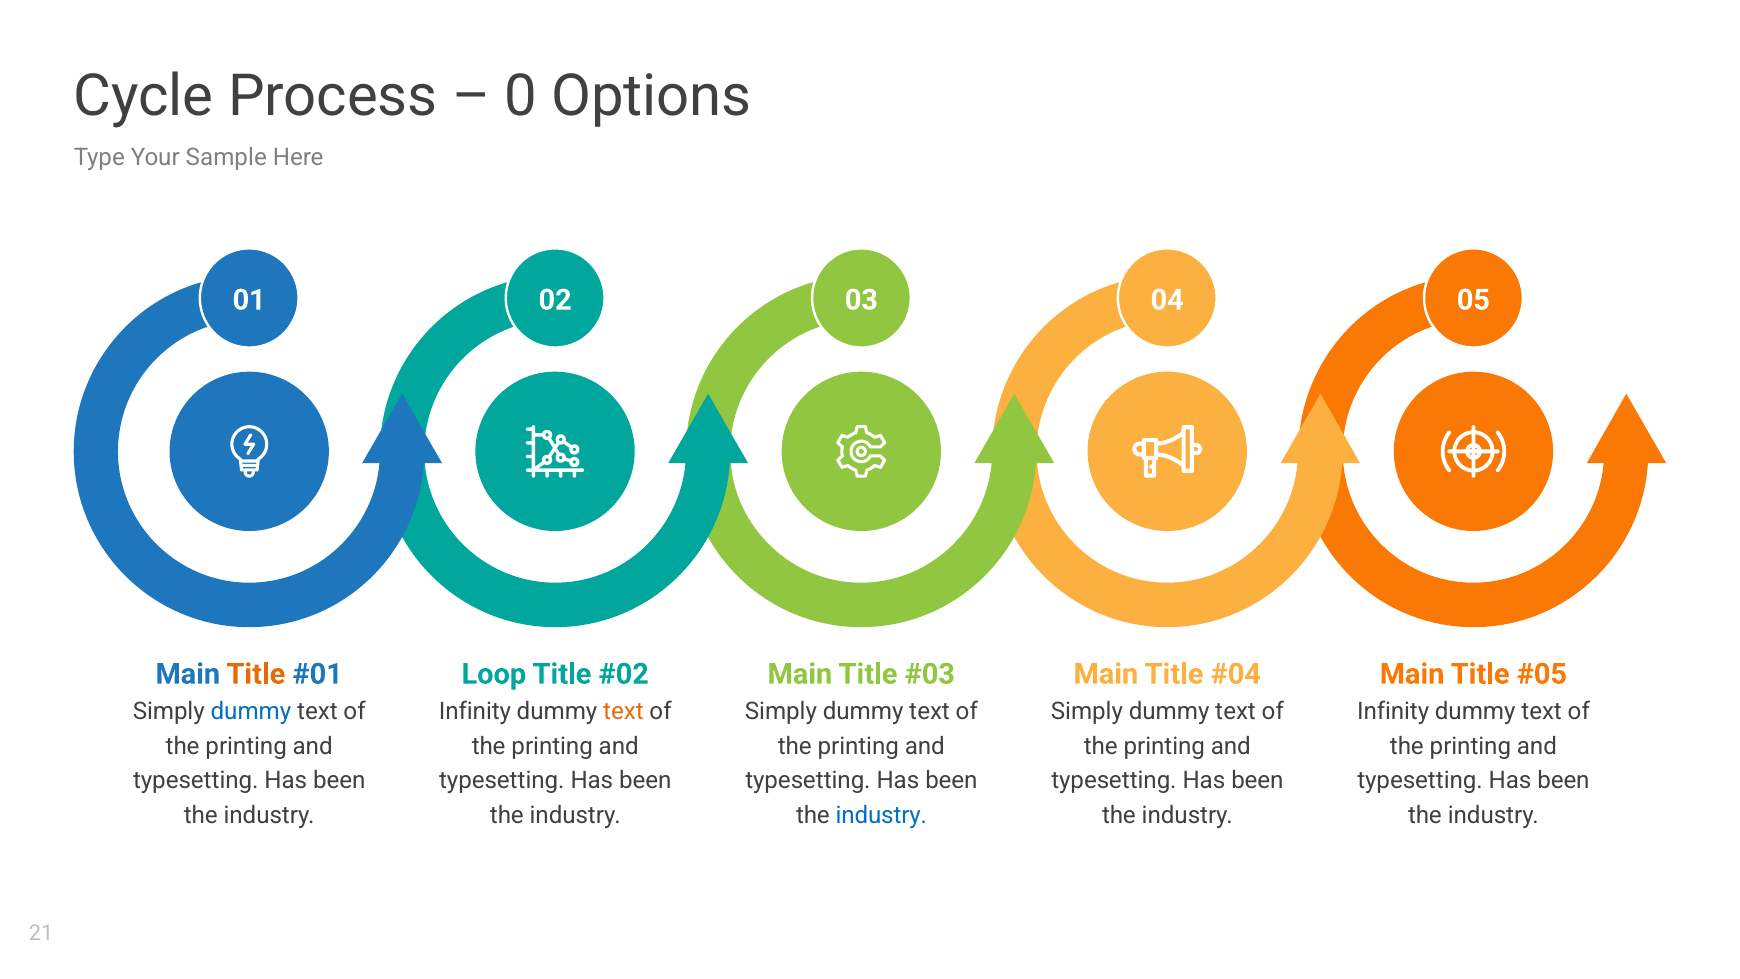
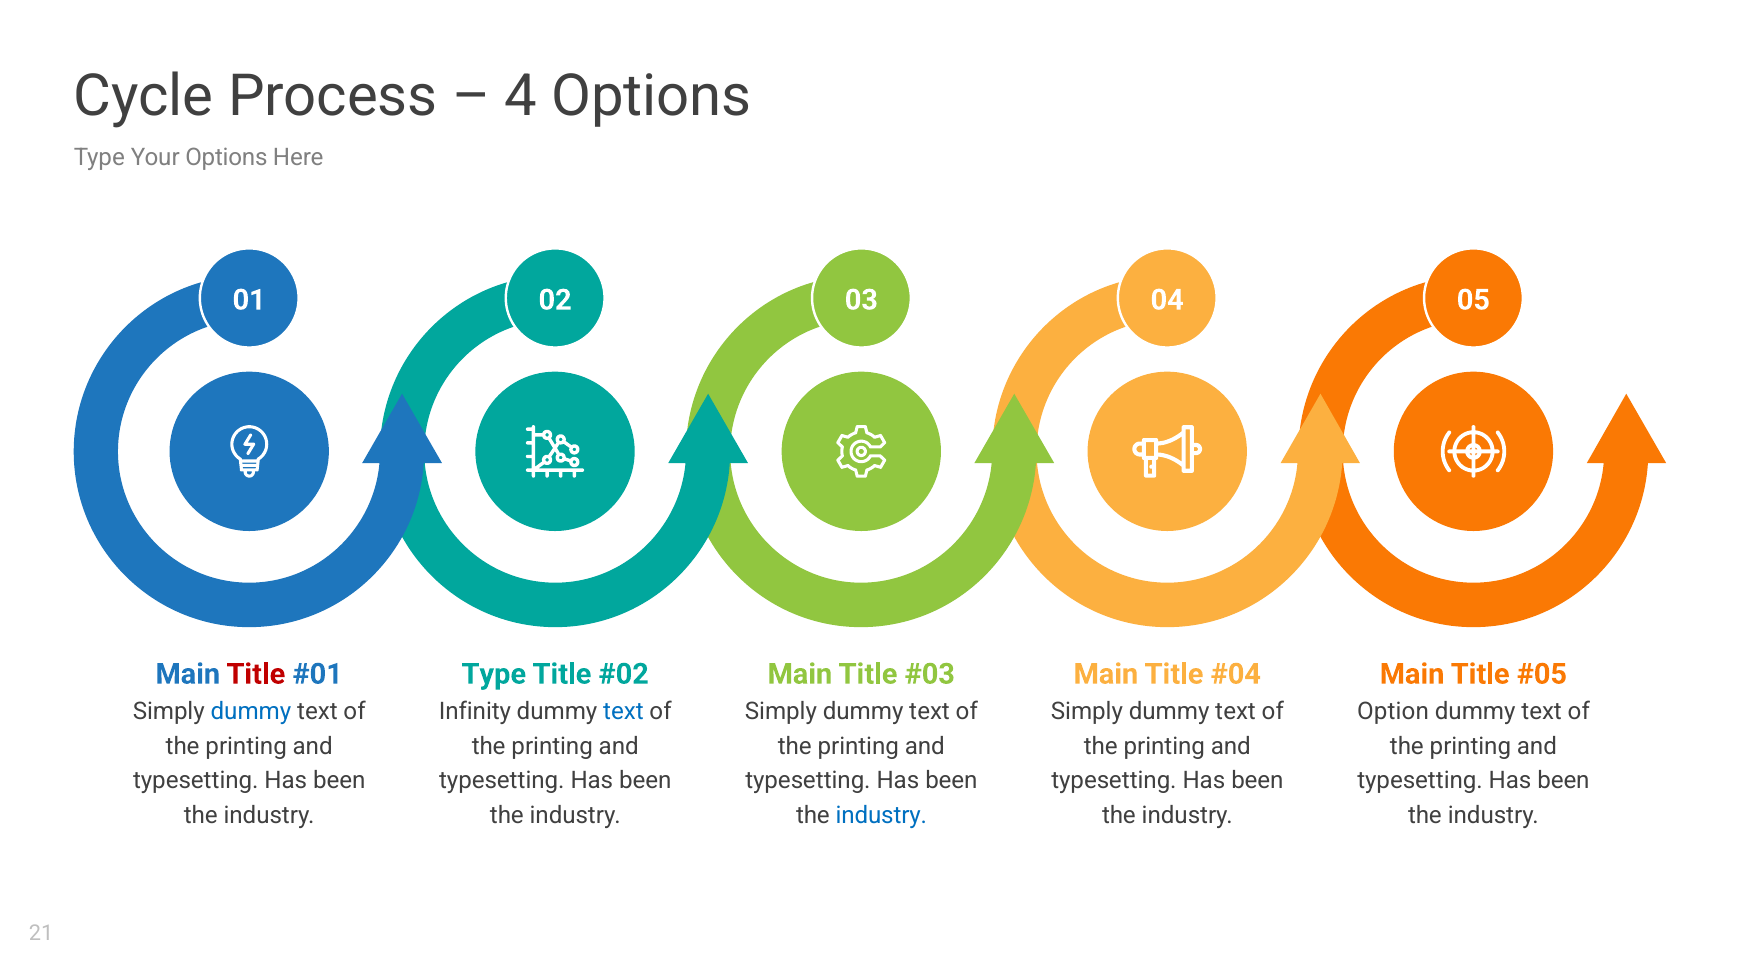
0: 0 -> 4
Your Sample: Sample -> Options
Title at (256, 674) colour: orange -> red
Loop at (494, 674): Loop -> Type
text at (623, 711) colour: orange -> blue
Infinity at (1393, 711): Infinity -> Option
